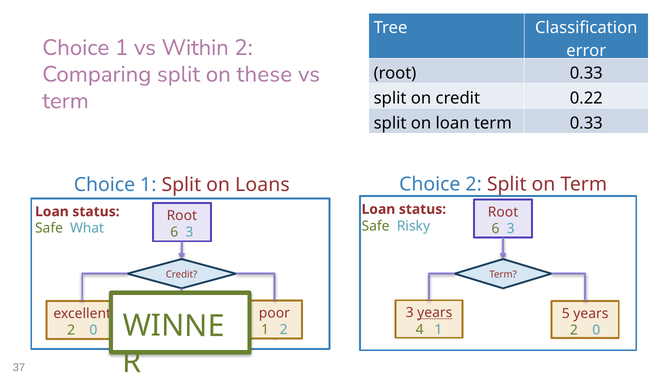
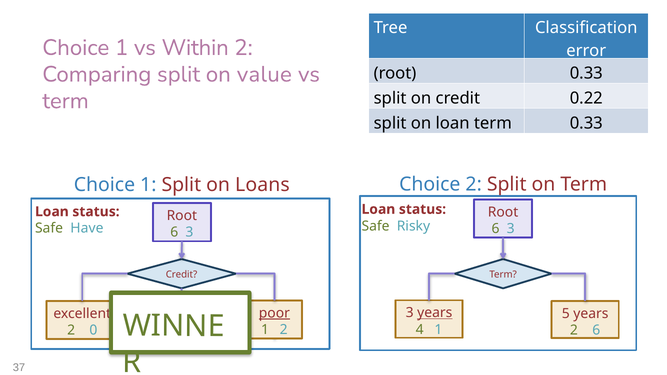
these: these -> value
What: What -> Have
poor underline: none -> present
0 at (596, 330): 0 -> 6
